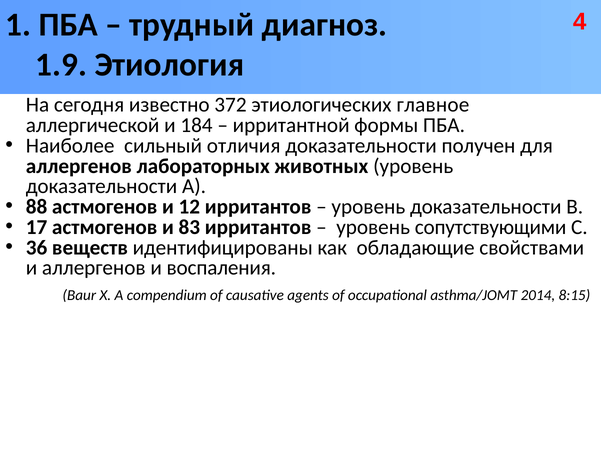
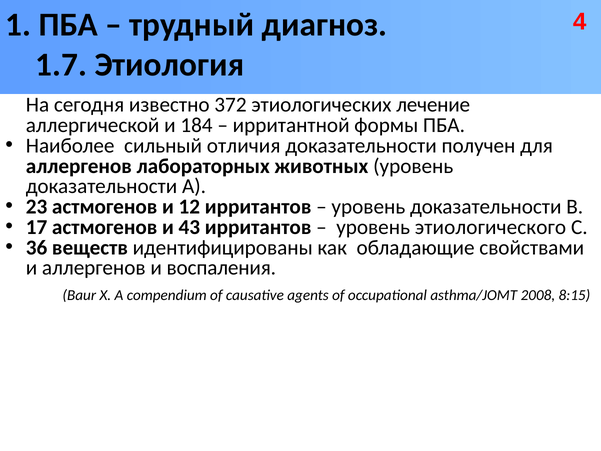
1.9: 1.9 -> 1.7
главное: главное -> лечение
88: 88 -> 23
83: 83 -> 43
сопутствующими: сопутствующими -> этиологического
2014: 2014 -> 2008
